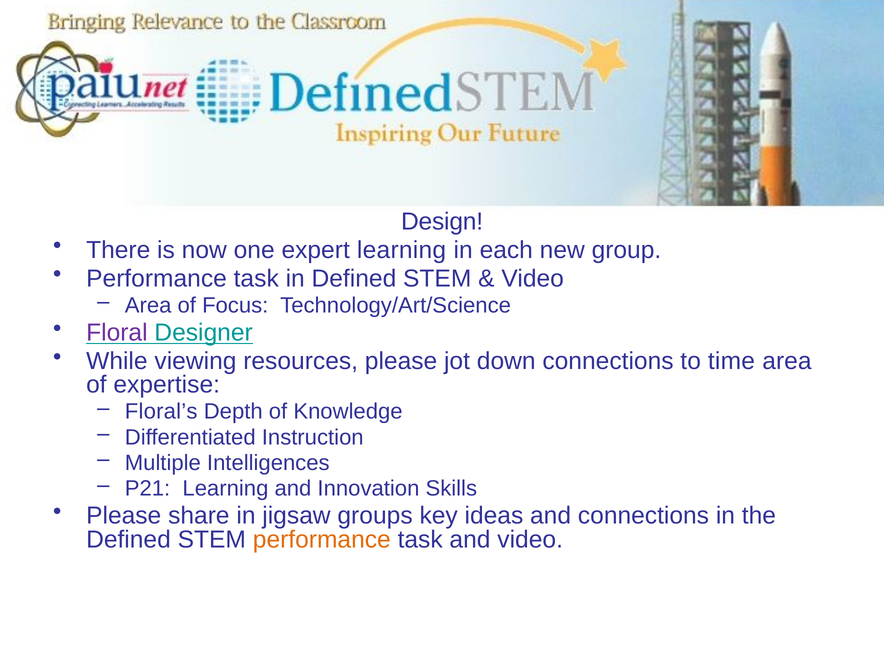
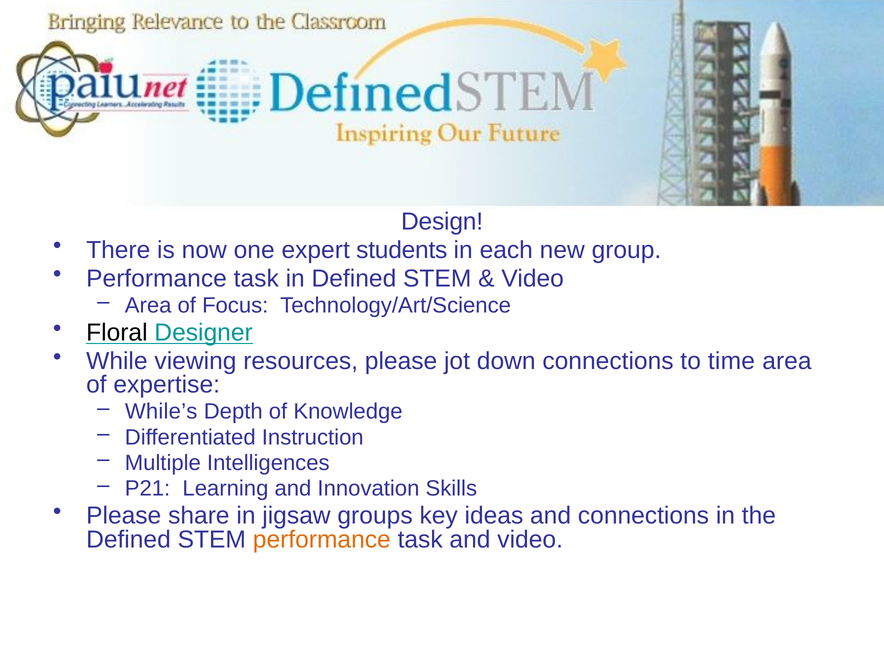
expert learning: learning -> students
Floral colour: purple -> black
Floral’s: Floral’s -> While’s
